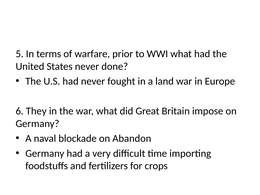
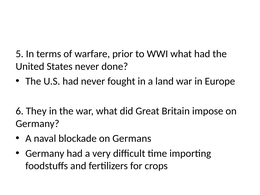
Abandon: Abandon -> Germans
